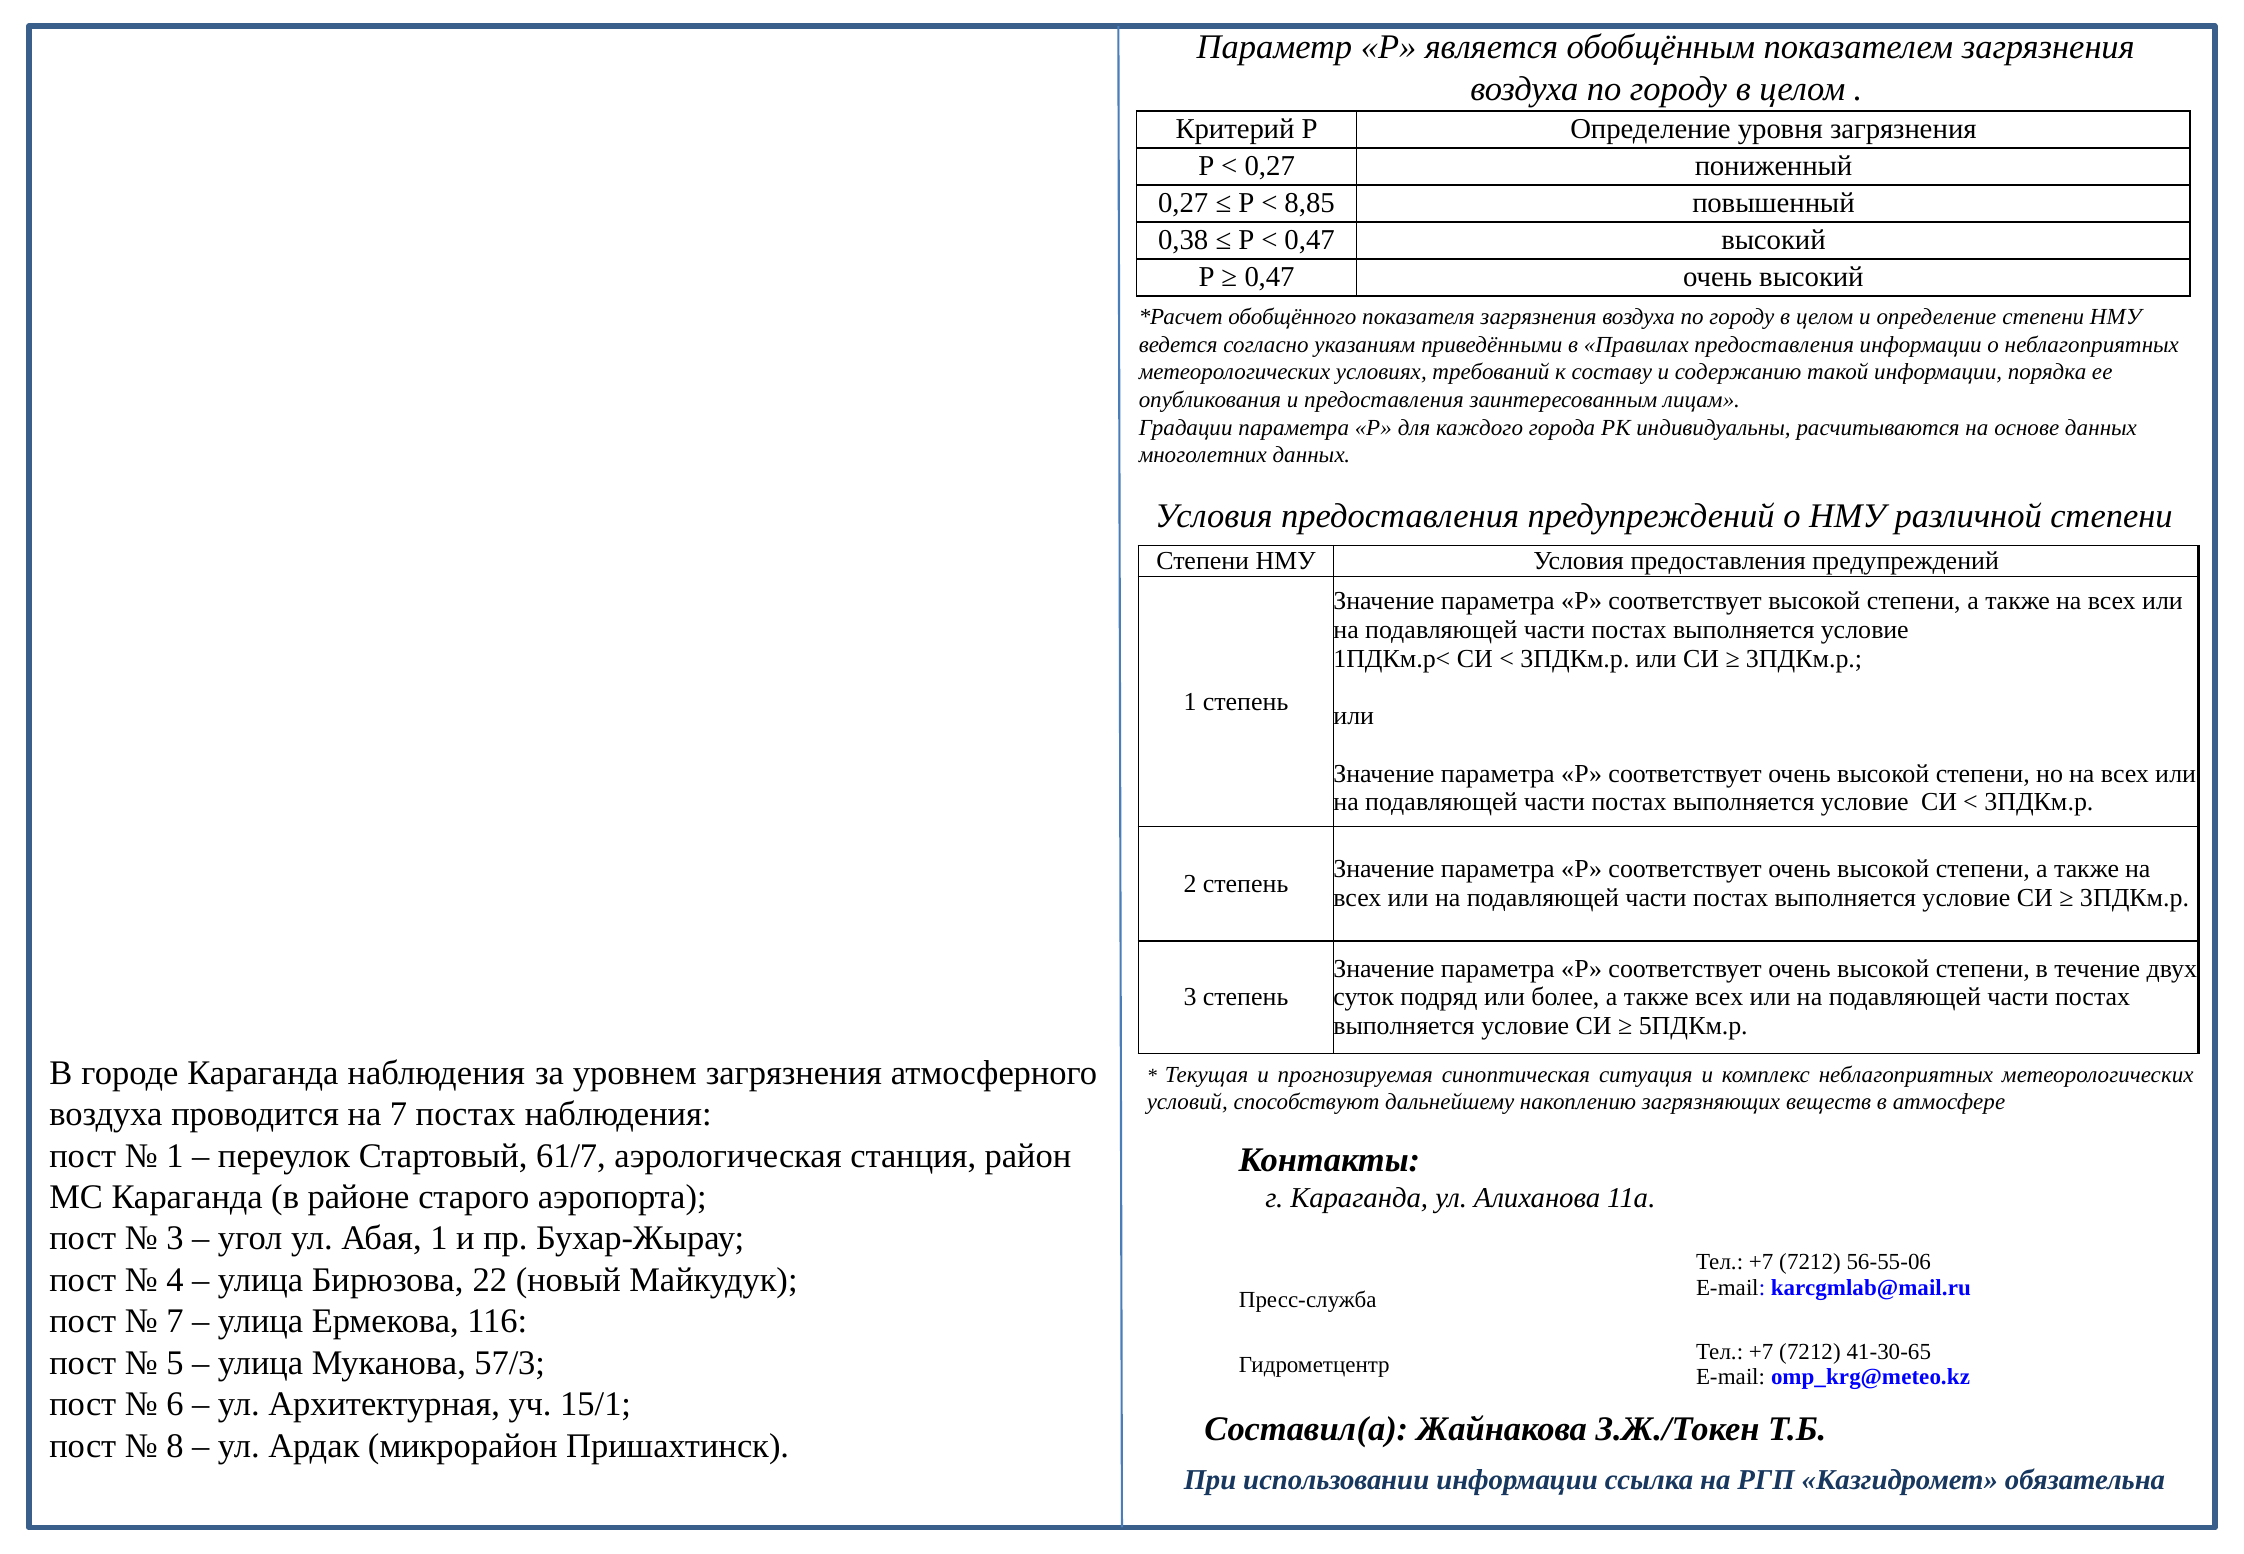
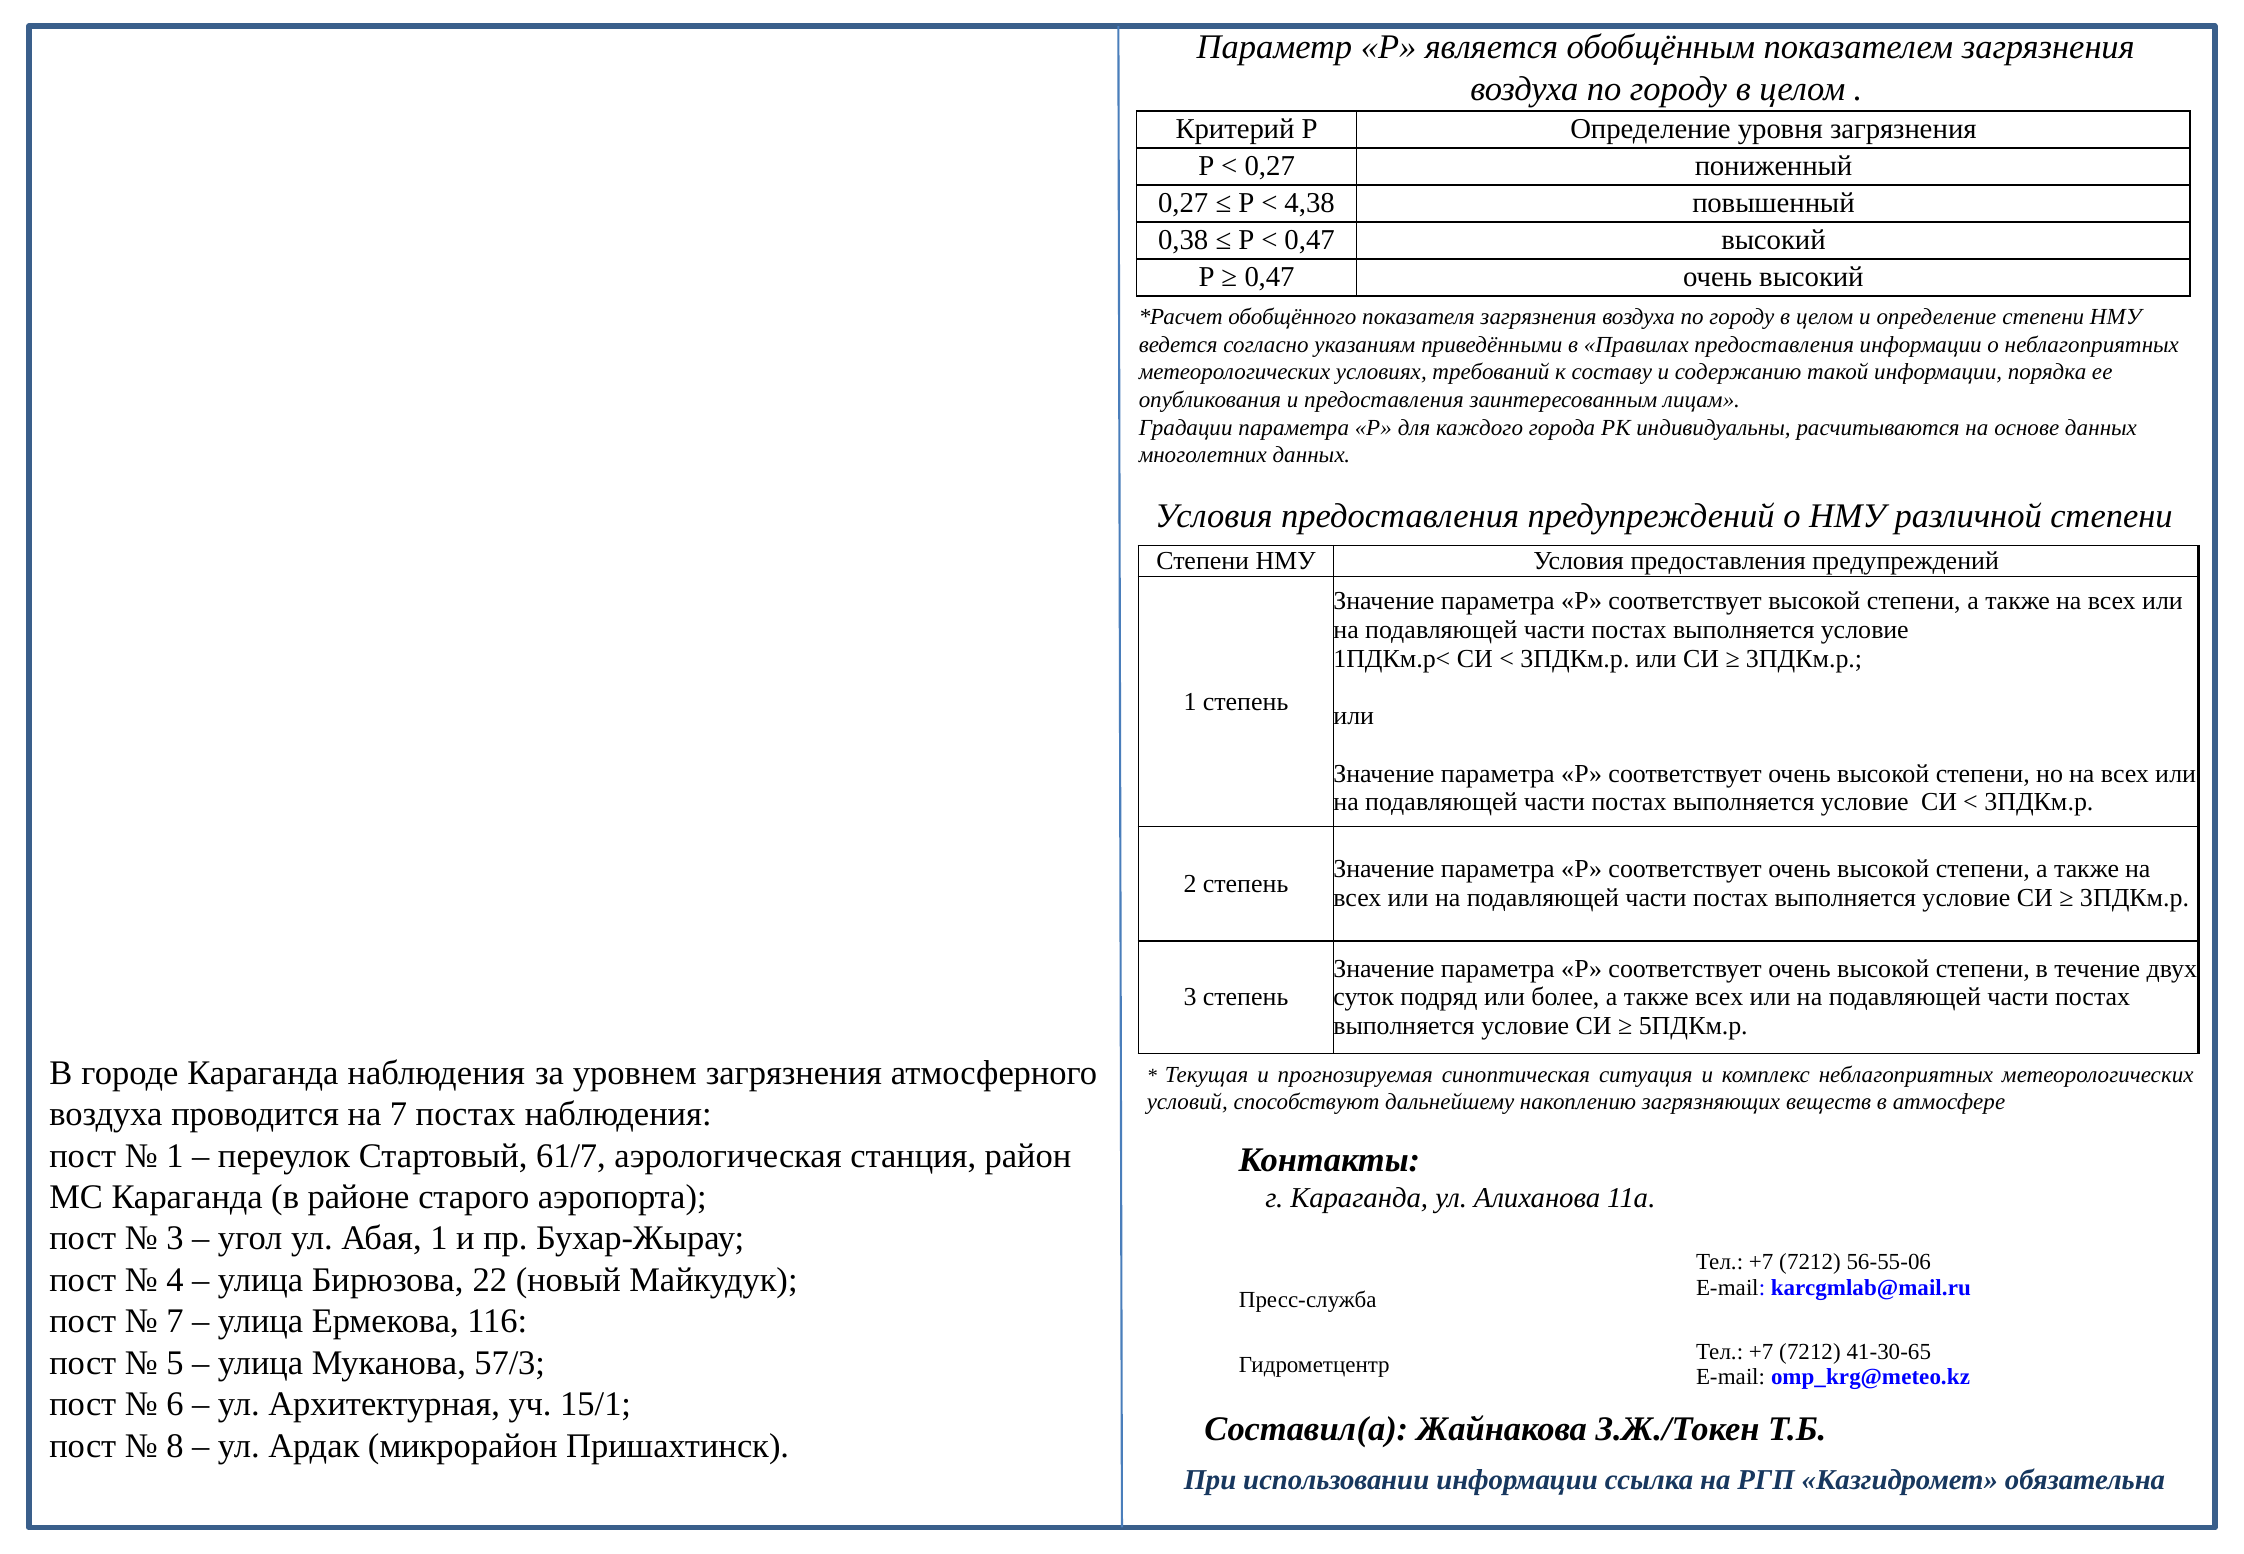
8,85: 8,85 -> 4,38
